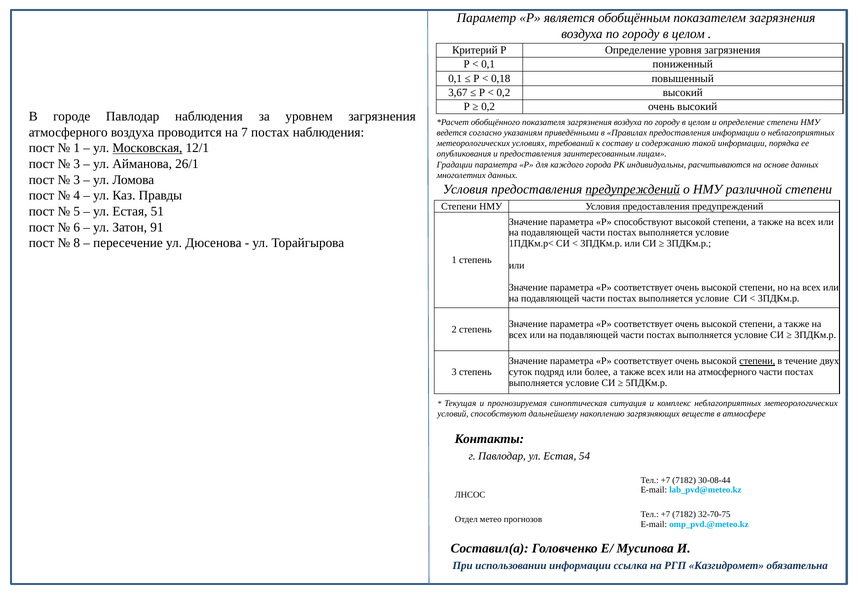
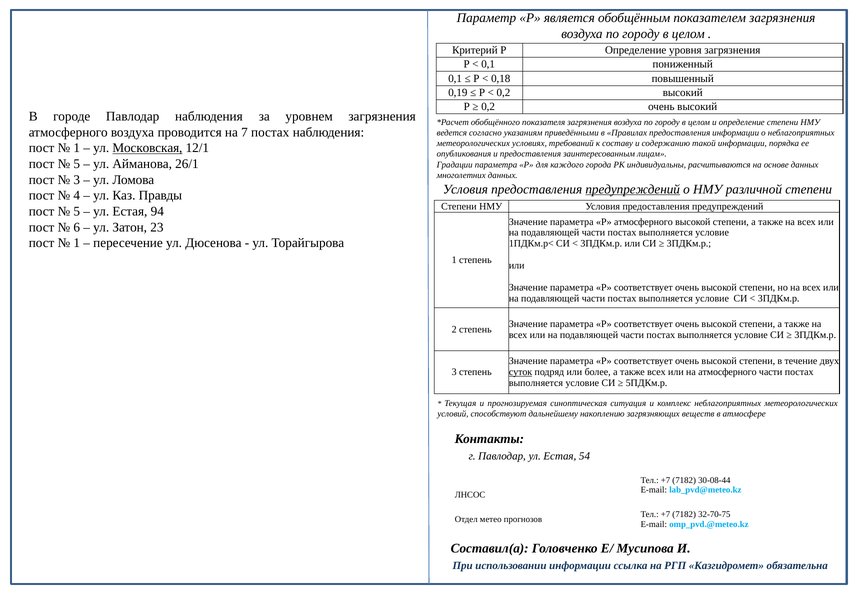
3,67: 3,67 -> 0,19
3 at (77, 164): 3 -> 5
51: 51 -> 94
Р способствуют: способствуют -> атмосферного
91: 91 -> 23
8 at (77, 243): 8 -> 1
степени at (757, 361) underline: present -> none
суток underline: none -> present
